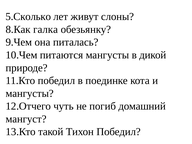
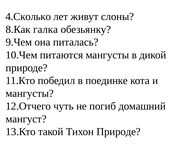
5.Сколько: 5.Сколько -> 4.Сколько
Тихон Победил: Победил -> Природе
